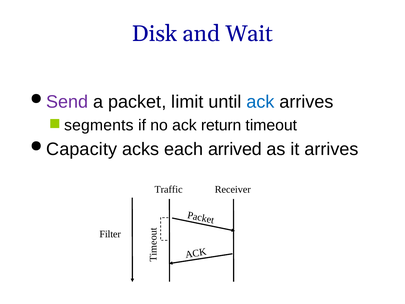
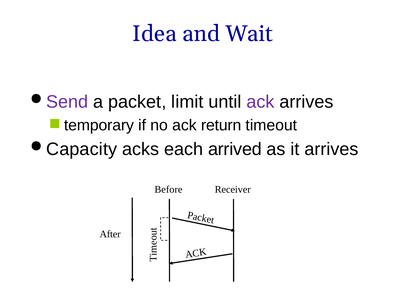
Disk: Disk -> Idea
ack at (260, 102) colour: blue -> purple
segments: segments -> temporary
Traffic: Traffic -> Before
Filter: Filter -> After
